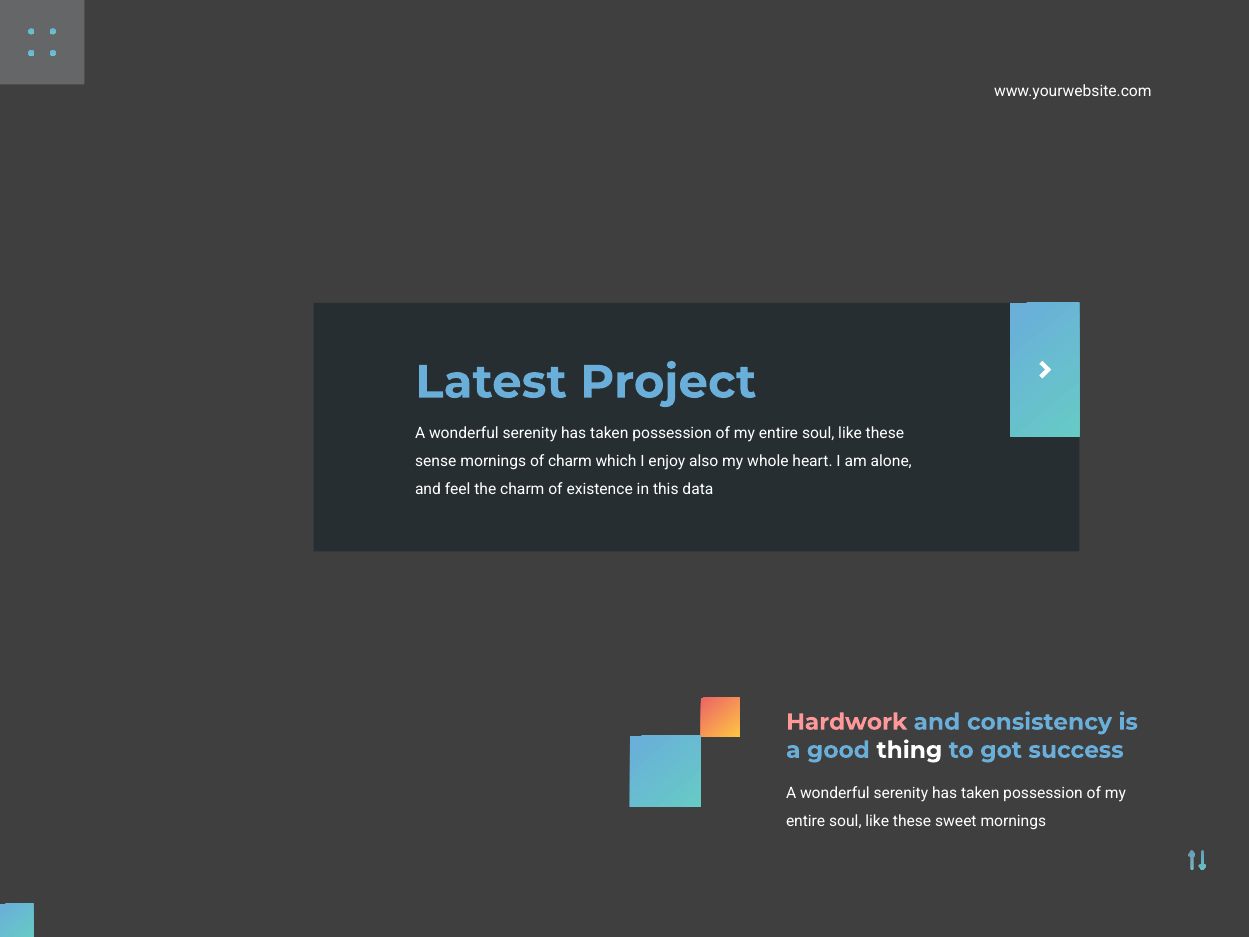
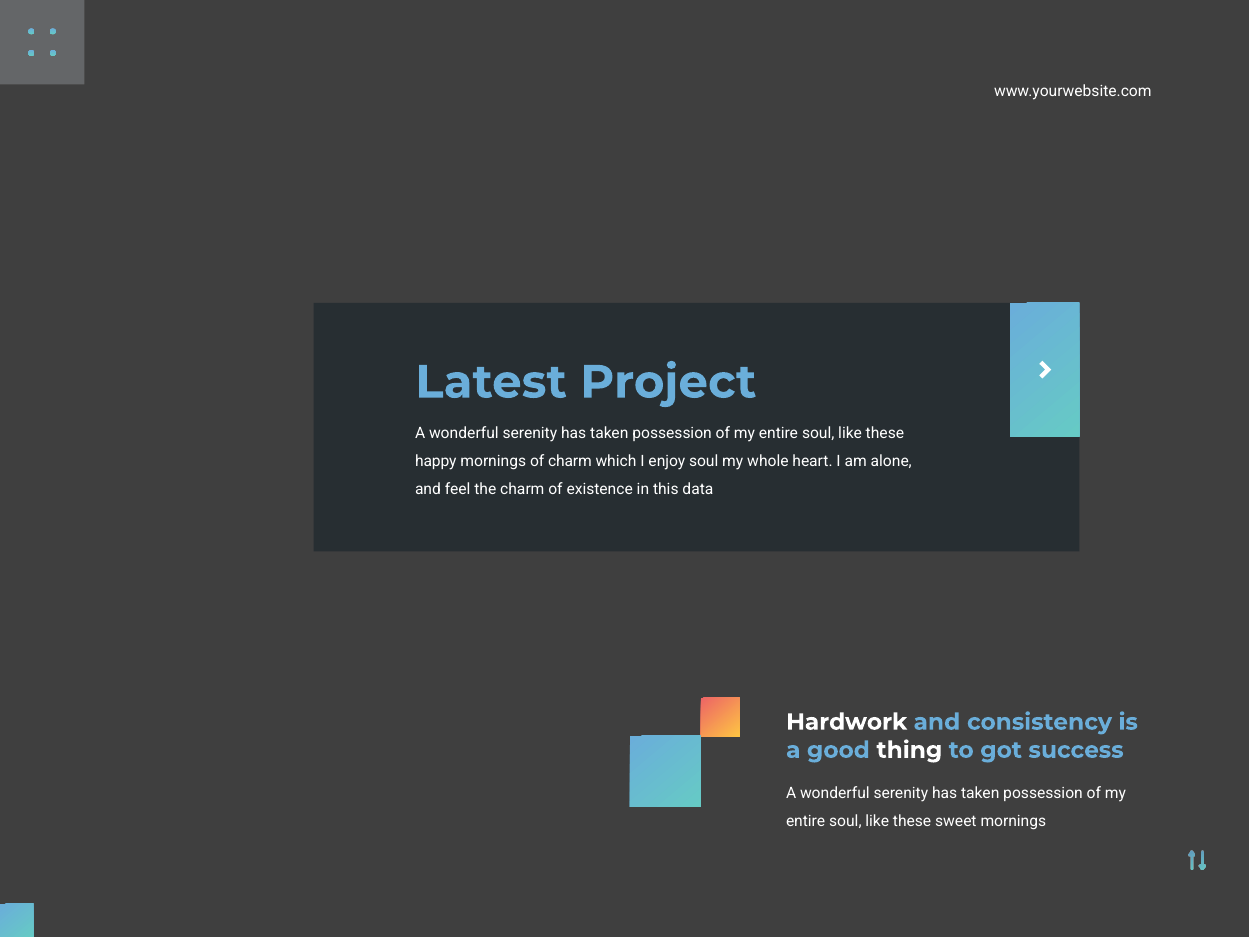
sense: sense -> happy
enjoy also: also -> soul
Hardwork colour: pink -> white
